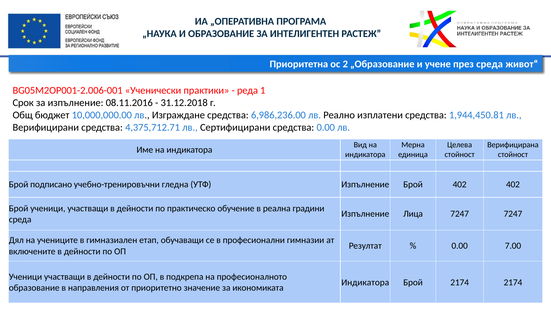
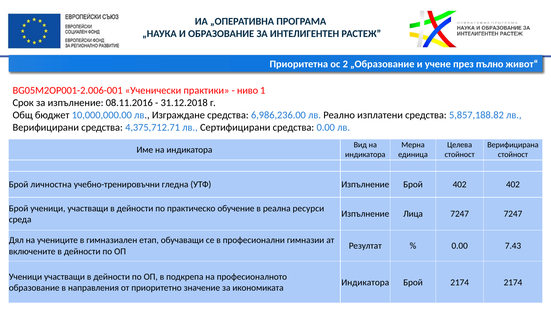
през среда: среда -> пълно
реда: реда -> ниво
1,944,450.81: 1,944,450.81 -> 5,857,188.82
подписано: подписано -> личностна
градини: градини -> ресурси
7.00: 7.00 -> 7.43
